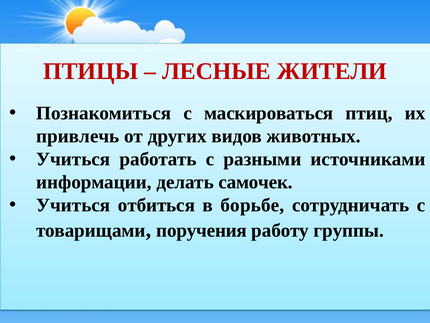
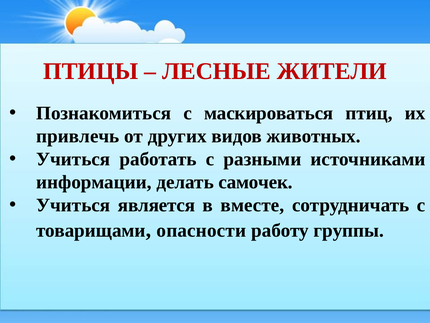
отбиться: отбиться -> является
борьбе: борьбе -> вместе
поручения: поручения -> опасности
